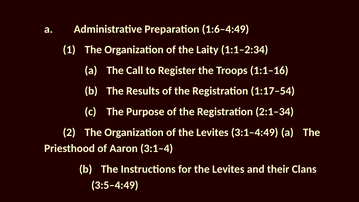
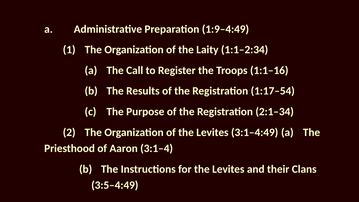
1:6–4:49: 1:6–4:49 -> 1:9–4:49
